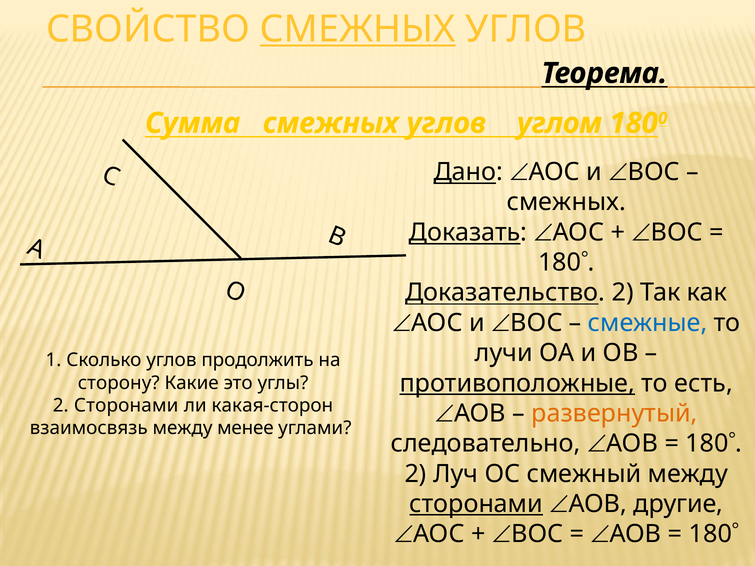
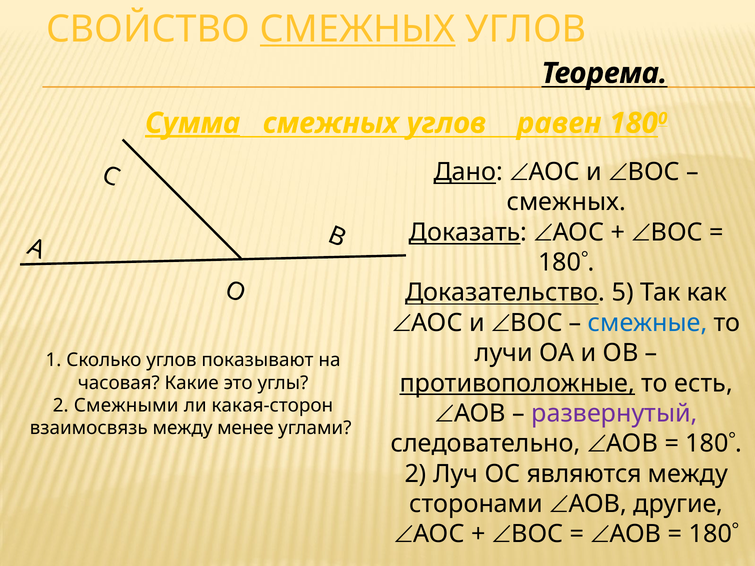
Сумма underline: none -> present
углом: углом -> равен
Доказательство 2: 2 -> 5
продолжить: продолжить -> показывают
сторону: сторону -> часовая
2 Сторонами: Сторонами -> Смежными
развернутый colour: orange -> purple
смежный: смежный -> являются
сторонами at (476, 504) underline: present -> none
